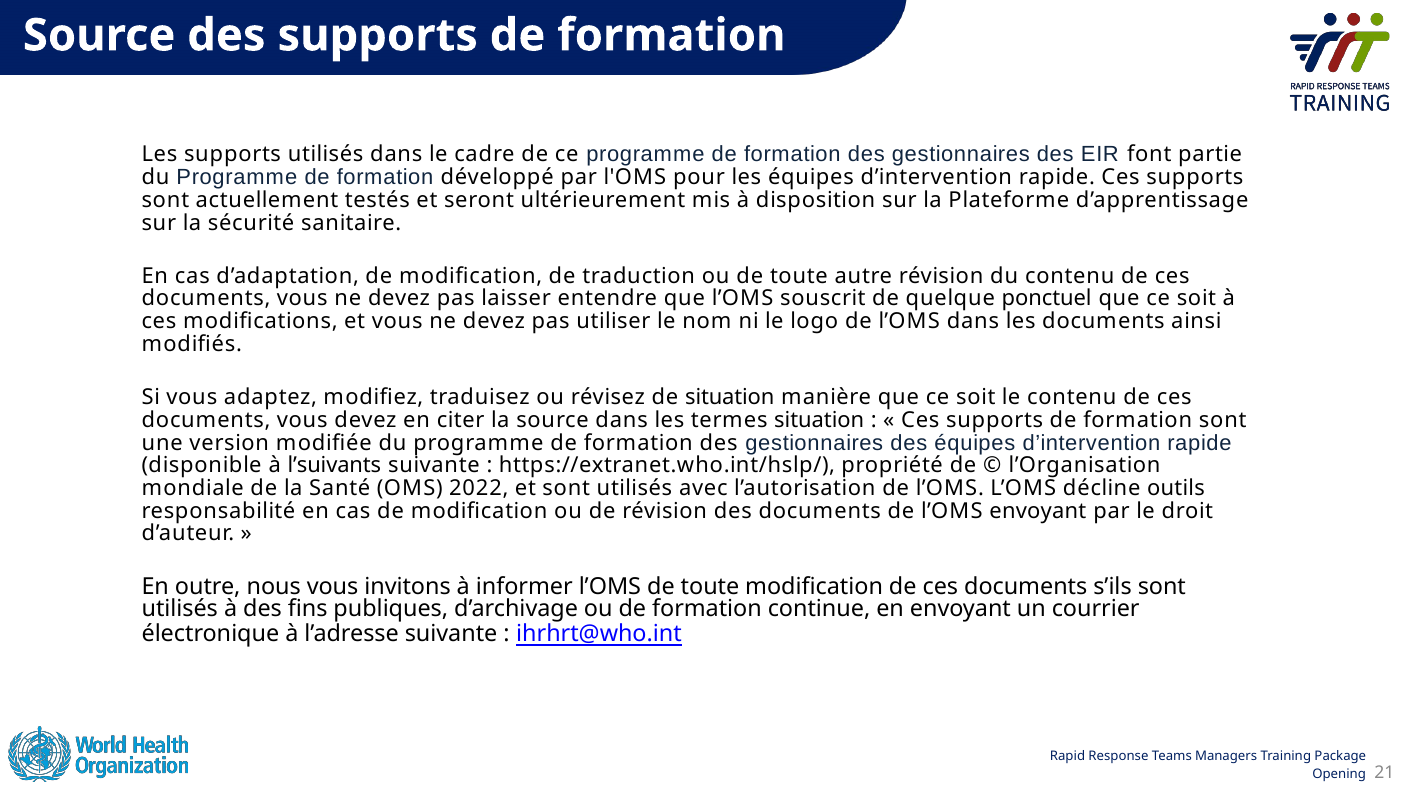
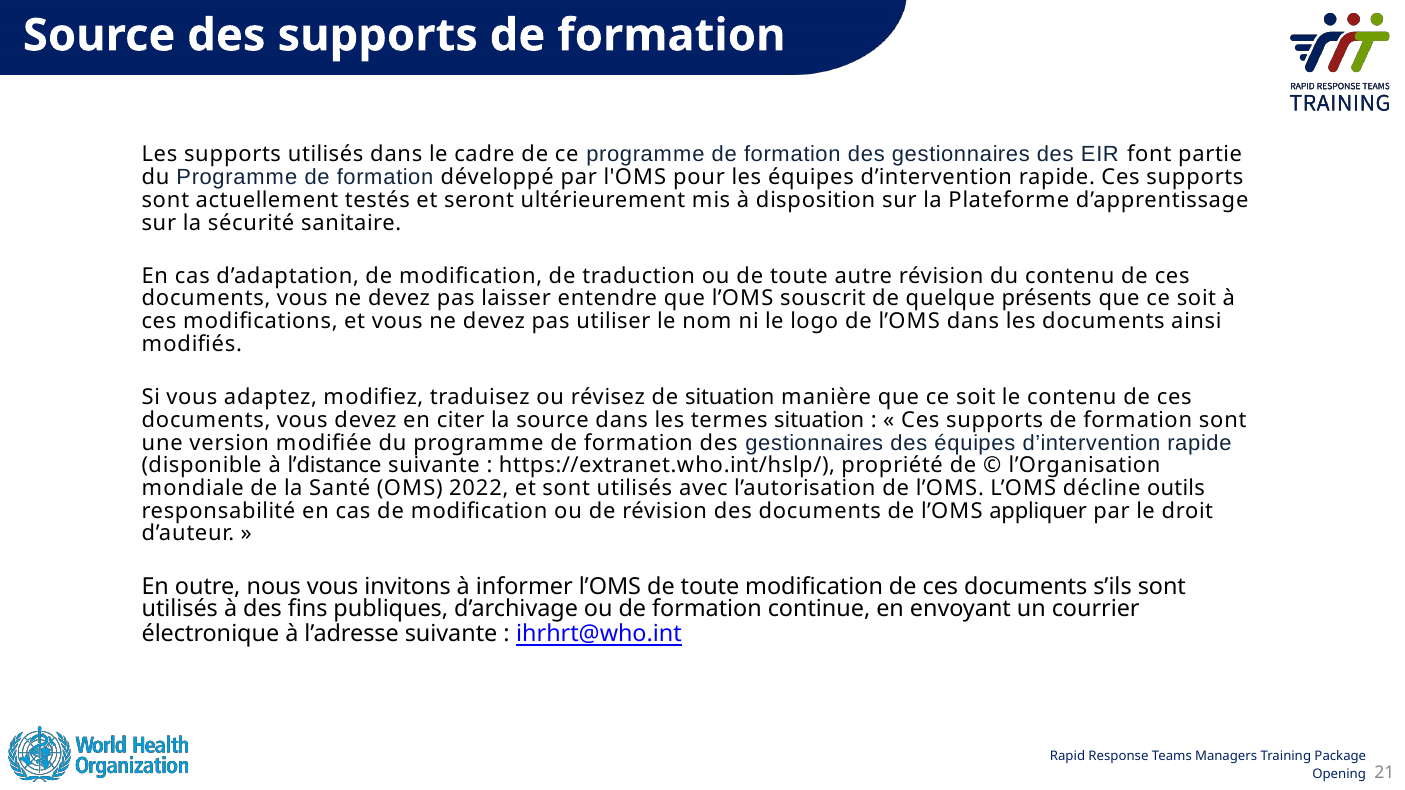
ponctuel: ponctuel -> présents
l’suivants: l’suivants -> l’distance
l’OMS envoyant: envoyant -> appliquer
